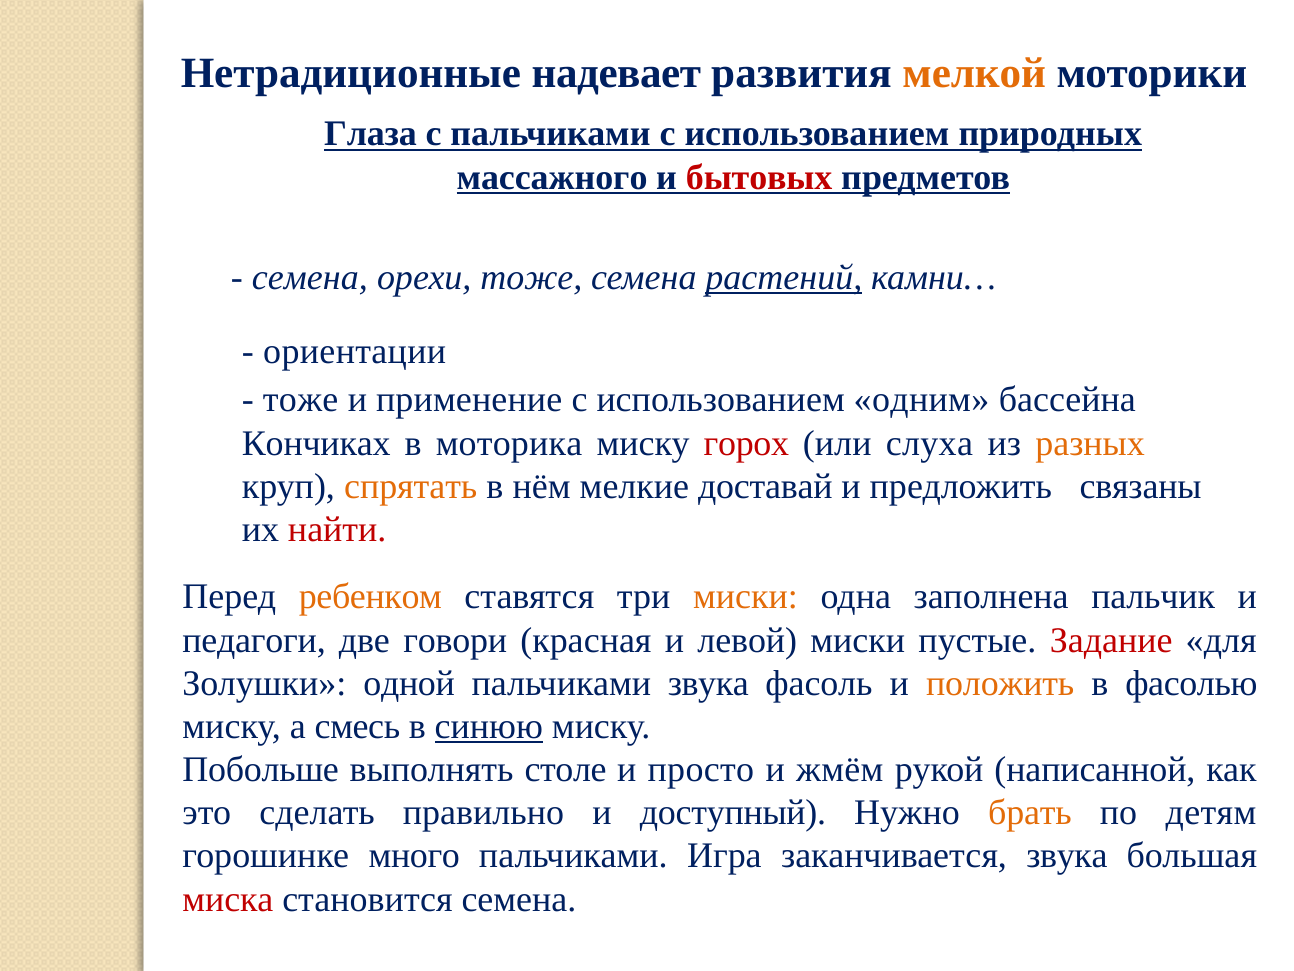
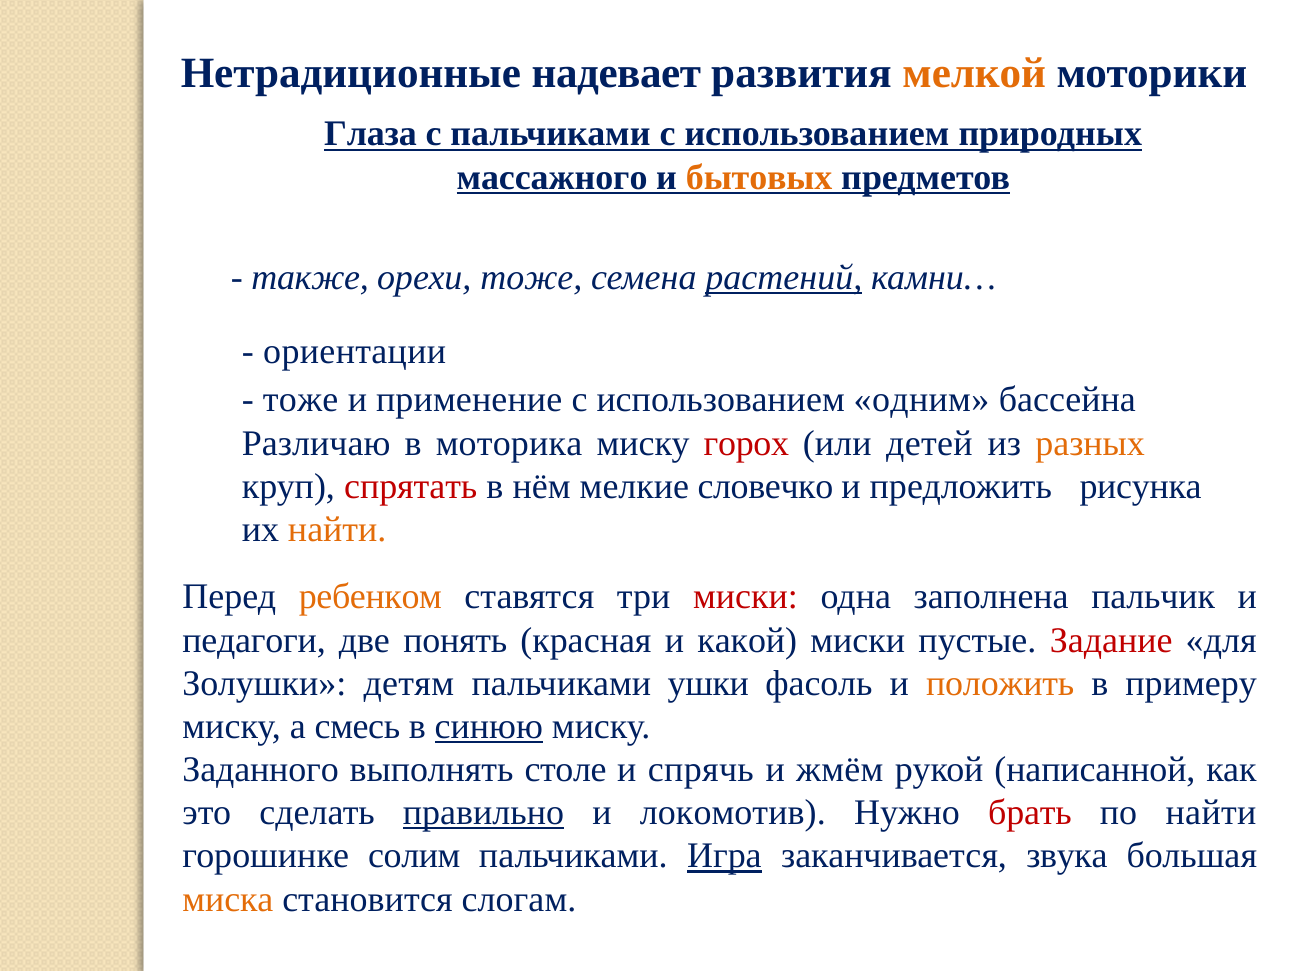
бытовых colour: red -> orange
семена at (310, 277): семена -> также
Кончиках: Кончиках -> Различаю
слуха: слуха -> детей
спрятать colour: orange -> red
доставай: доставай -> словечко
связаны: связаны -> рисунка
найти at (337, 529) colour: red -> orange
миски at (745, 597) colour: orange -> red
говори: говори -> понять
левой: левой -> какой
одной: одной -> детям
пальчиками звука: звука -> ушки
фасолью: фасолью -> примеру
Побольше: Побольше -> Заданного
просто: просто -> спрячь
правильно underline: none -> present
доступный: доступный -> локомотив
брать colour: orange -> red
по детям: детям -> найти
много: много -> солим
Игра underline: none -> present
миска colour: red -> orange
становится семена: семена -> слогам
